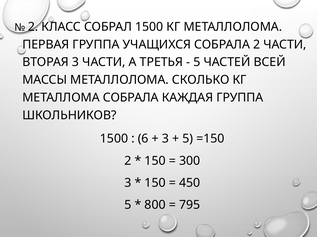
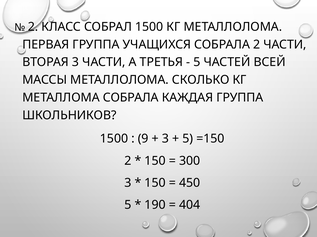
6: 6 -> 9
800: 800 -> 190
795: 795 -> 404
